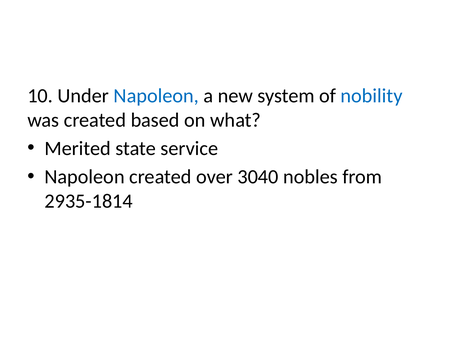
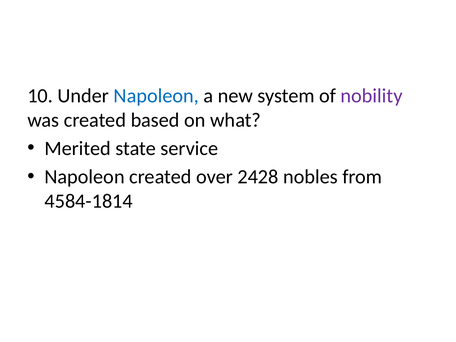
nobility colour: blue -> purple
3040: 3040 -> 2428
2935-1814: 2935-1814 -> 4584-1814
